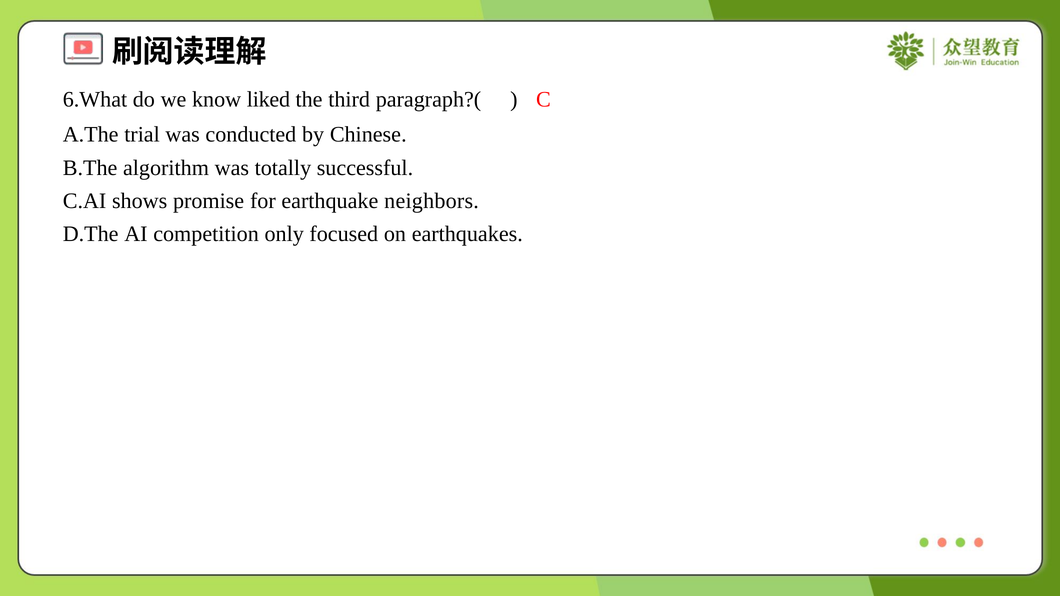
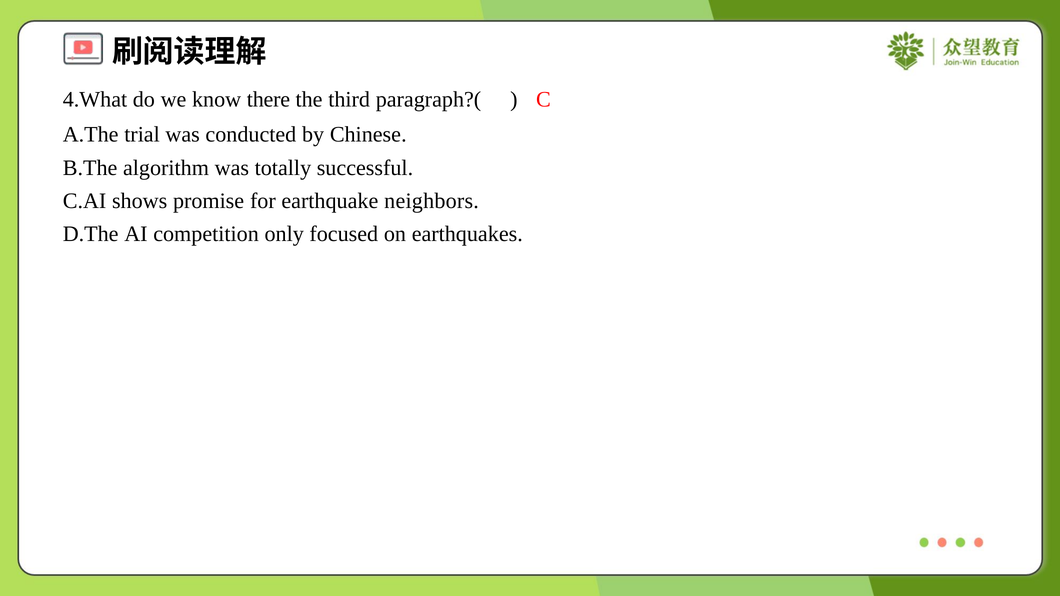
6.What: 6.What -> 4.What
liked: liked -> there
